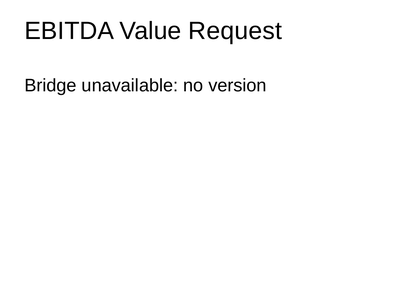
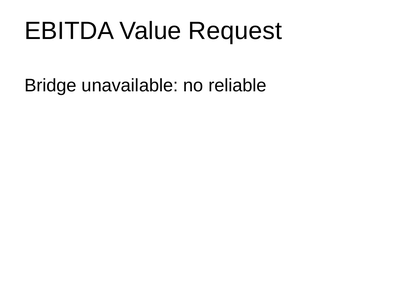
version: version -> reliable
